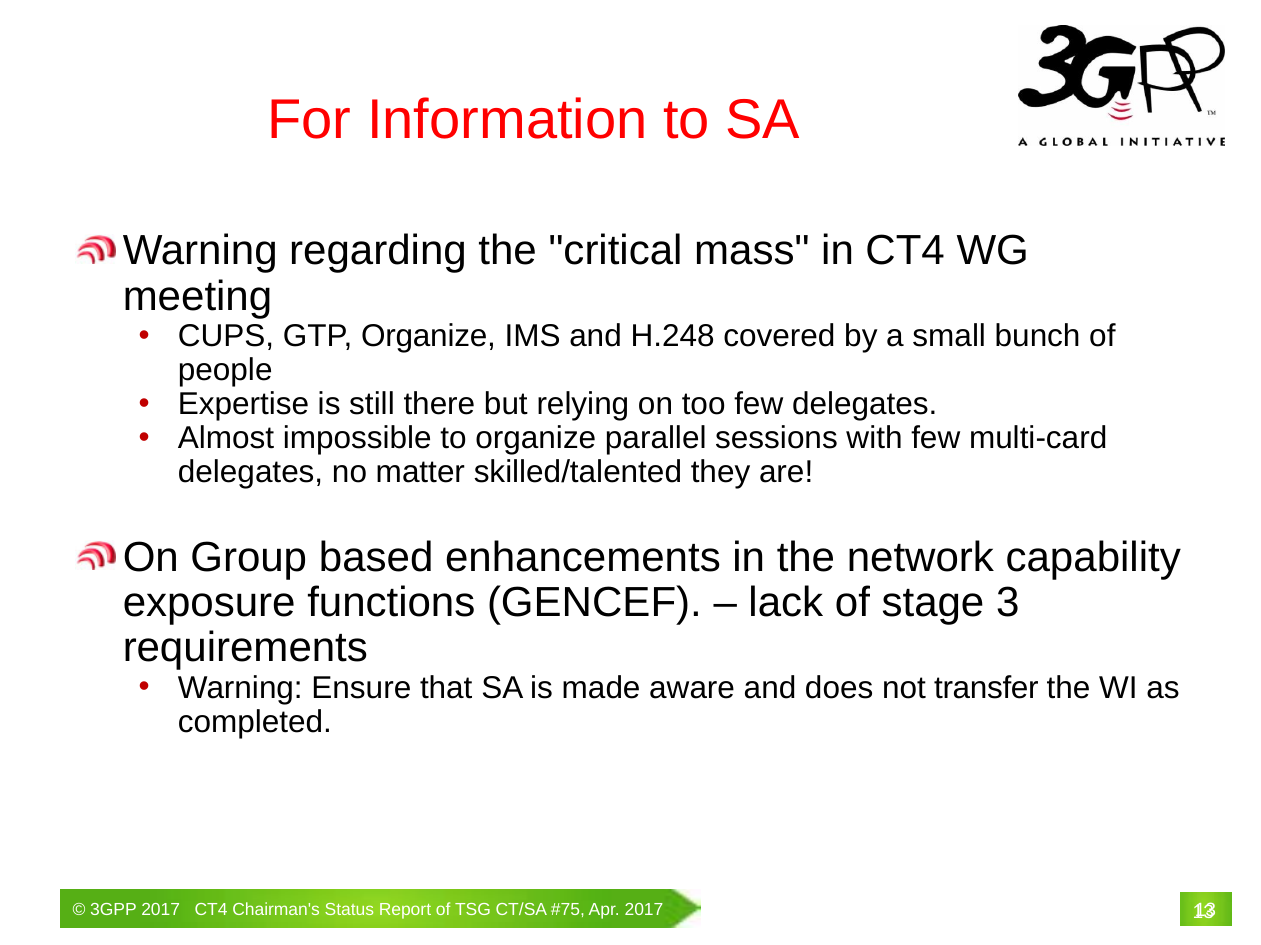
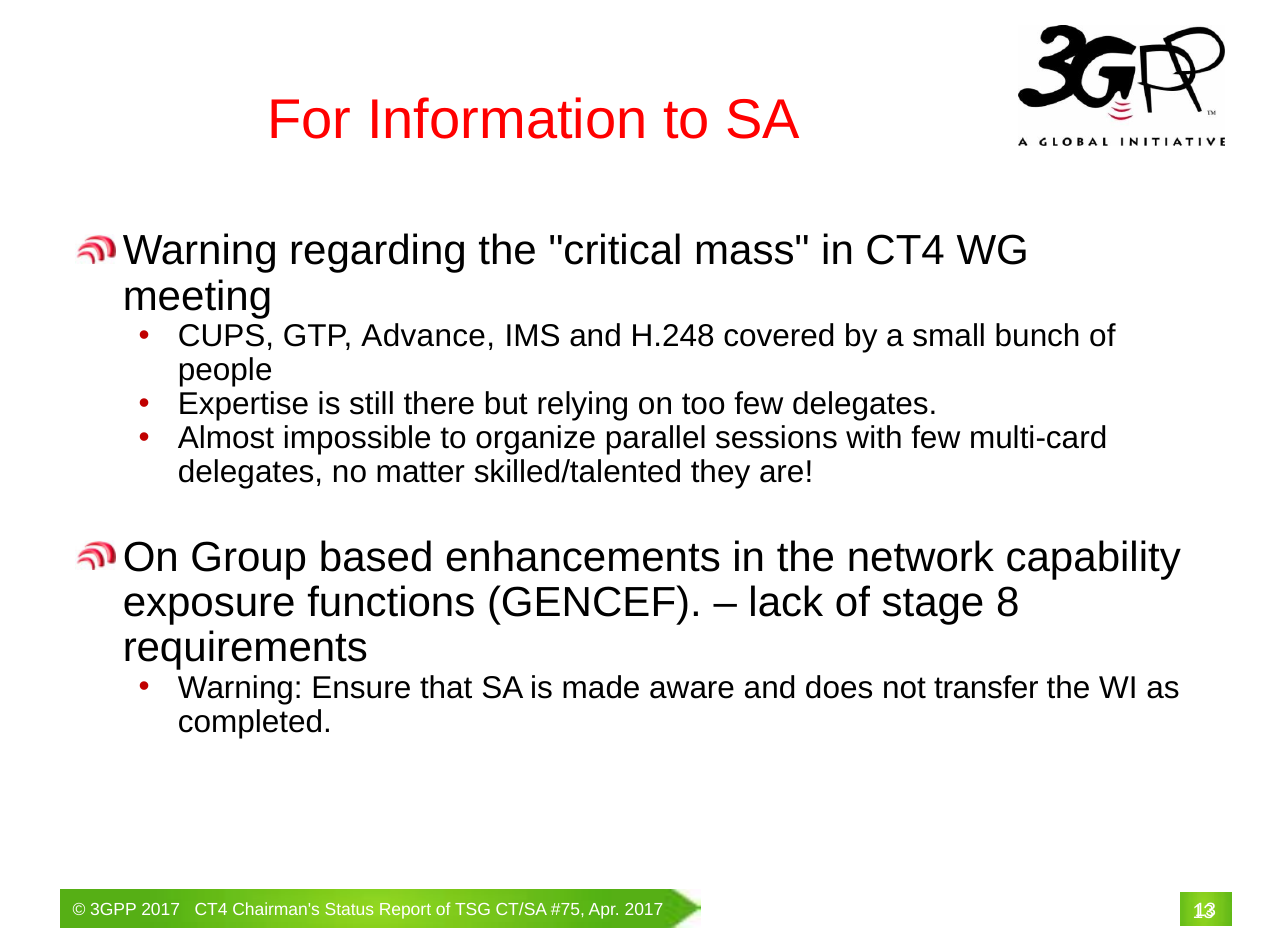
GTP Organize: Organize -> Advance
3: 3 -> 8
